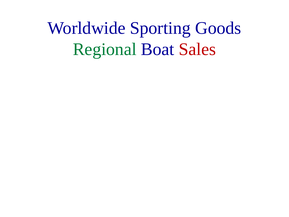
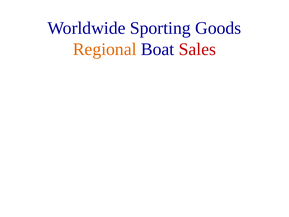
Regional colour: green -> orange
